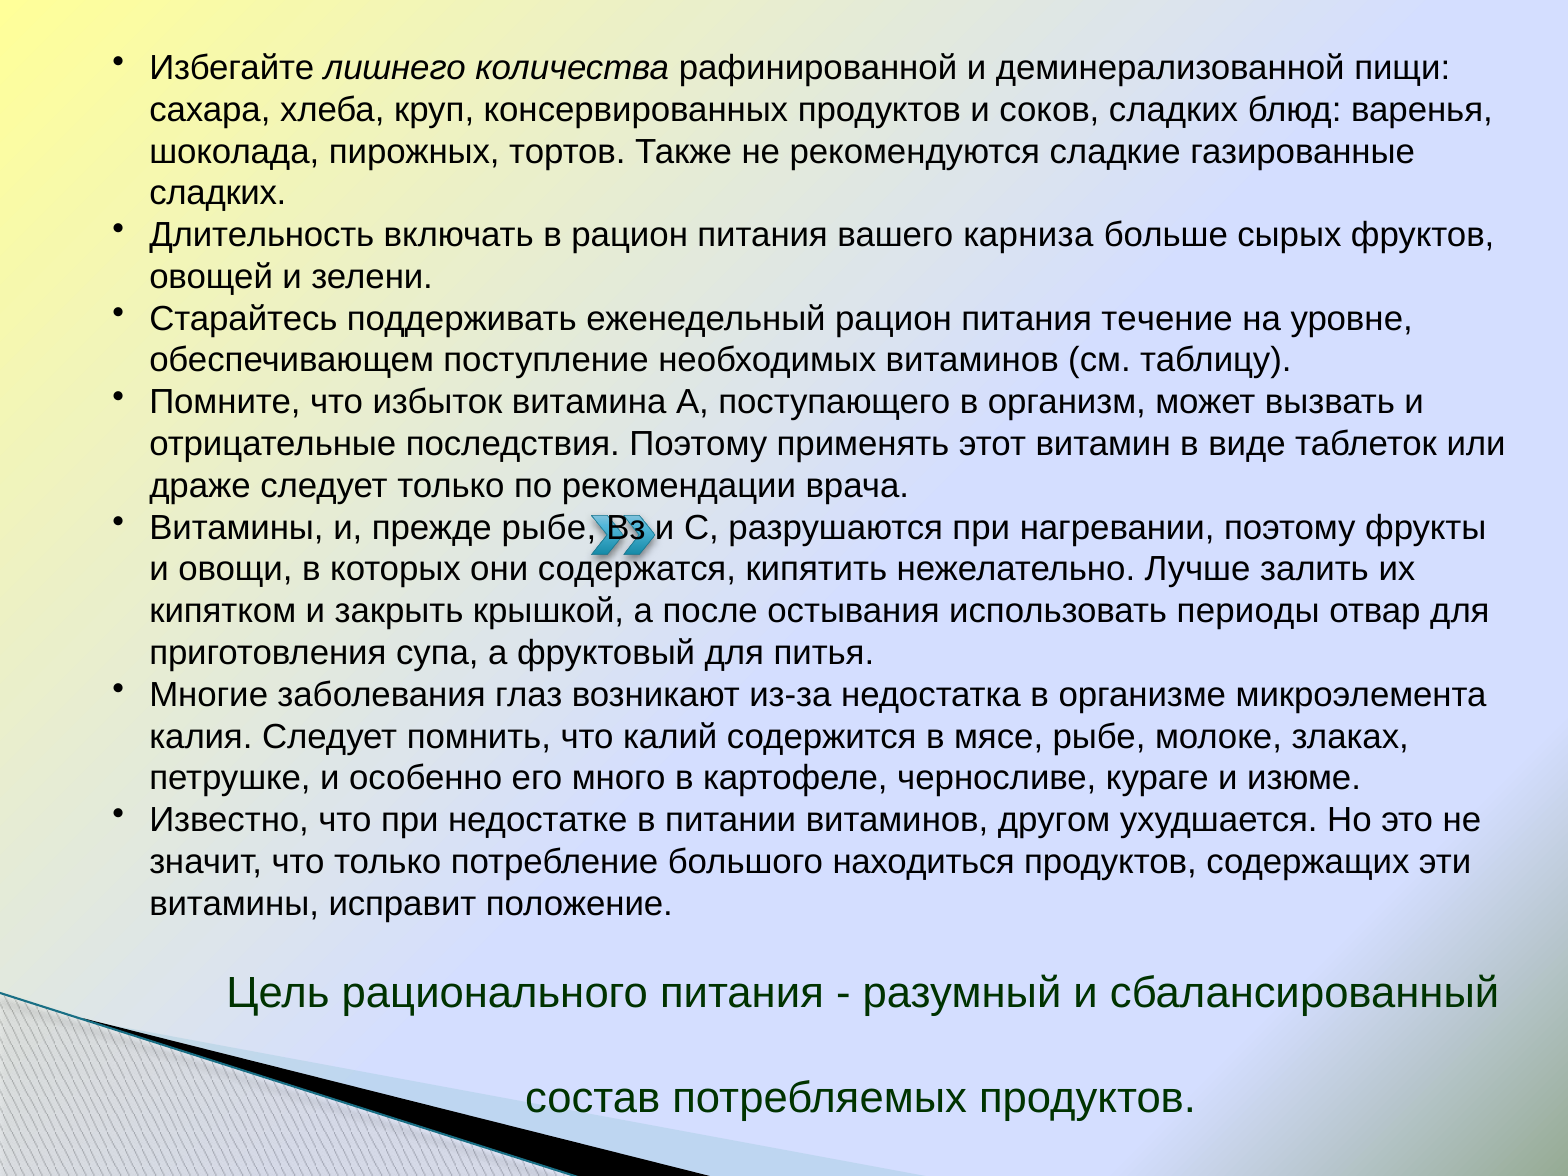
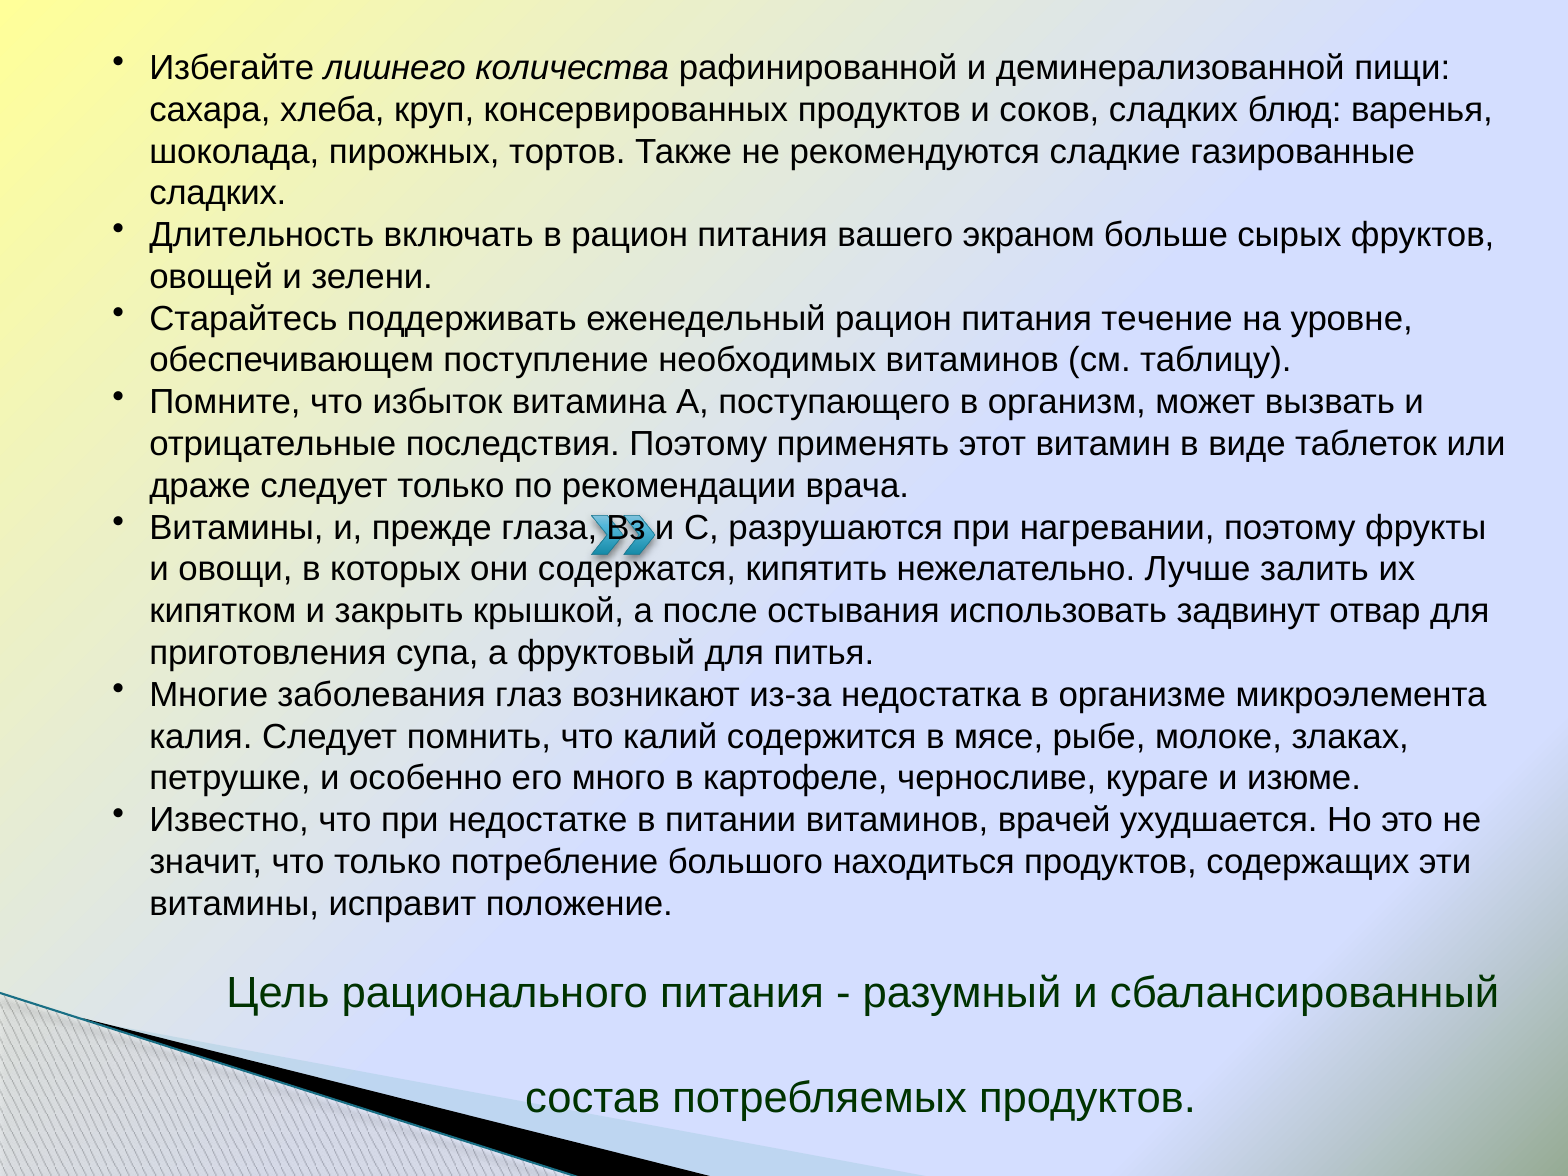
карниза: карниза -> экраном
прежде рыбе: рыбе -> глаза
периоды: периоды -> задвинут
другом: другом -> врачей
